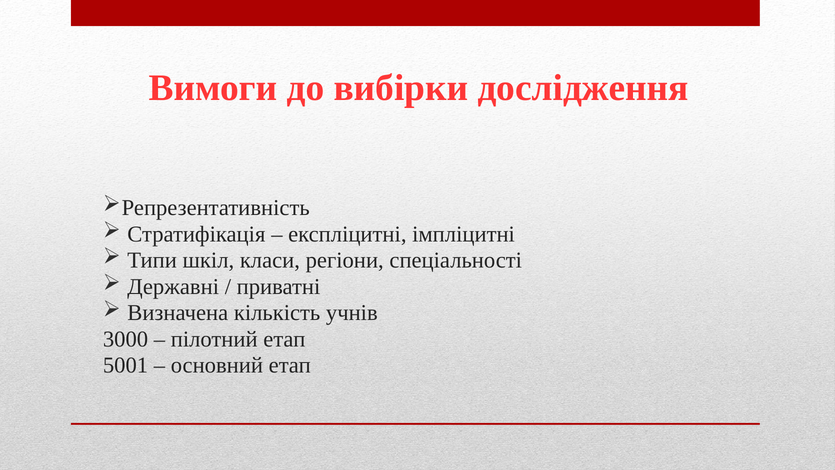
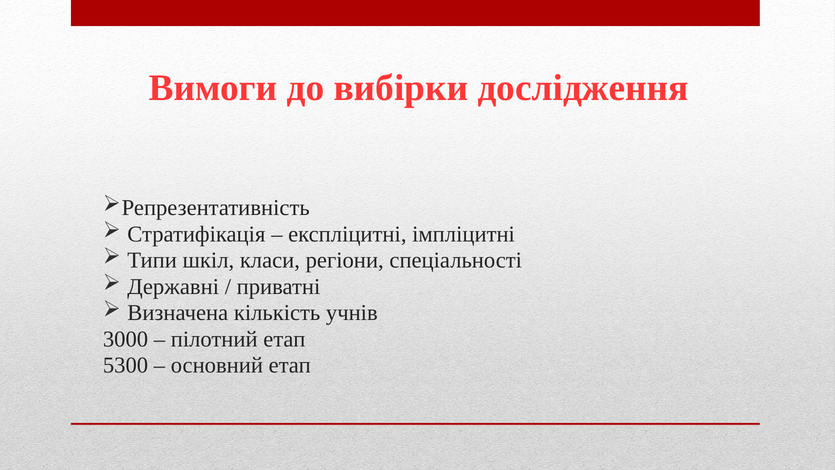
5001: 5001 -> 5300
